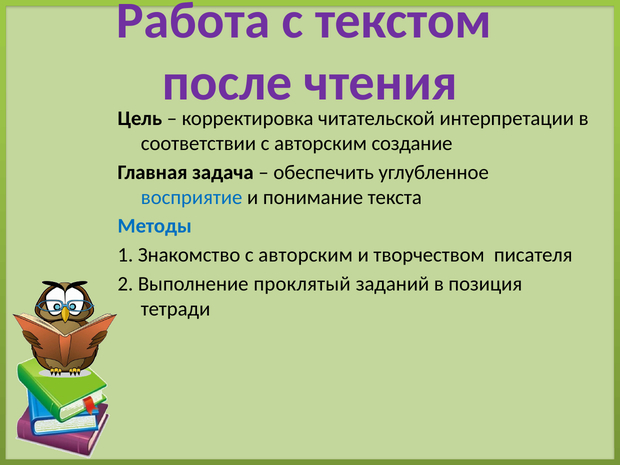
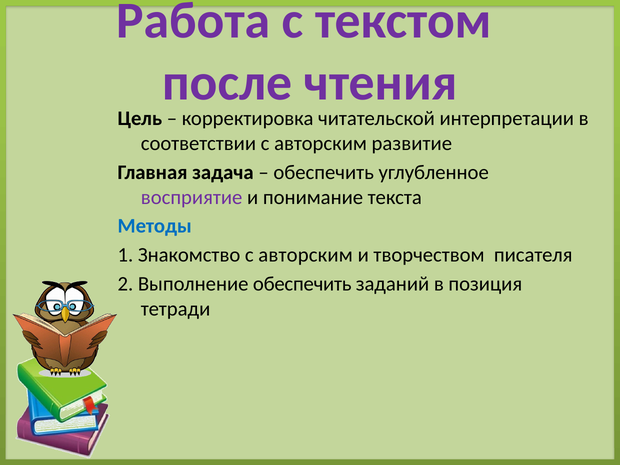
создание: создание -> развитие
восприятие colour: blue -> purple
Выполнение проклятый: проклятый -> обеспечить
